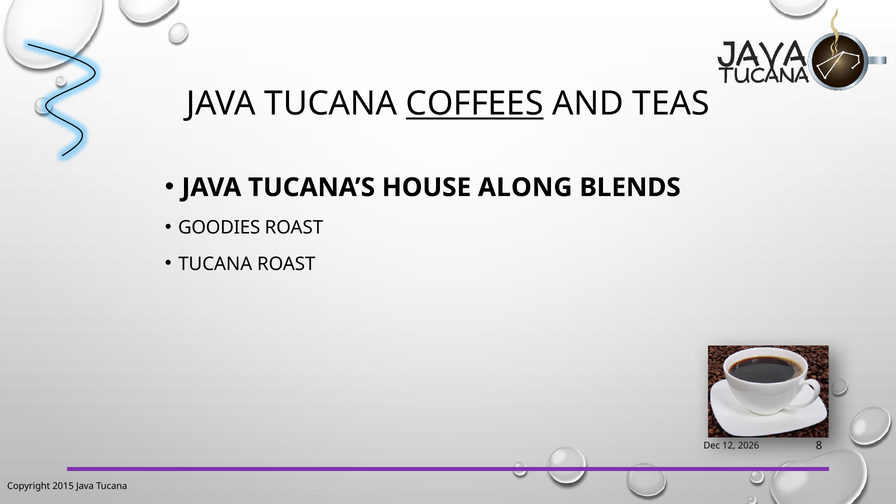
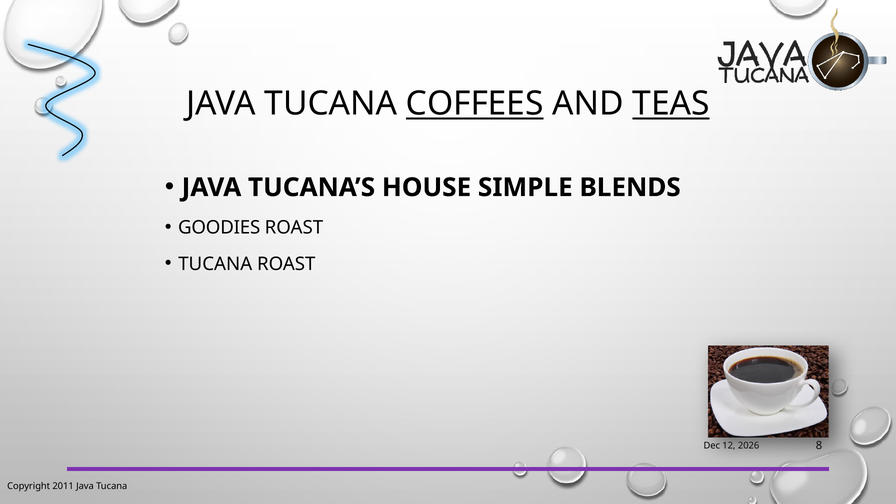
TEAS underline: none -> present
ALONG: ALONG -> SIMPLE
2015: 2015 -> 2011
